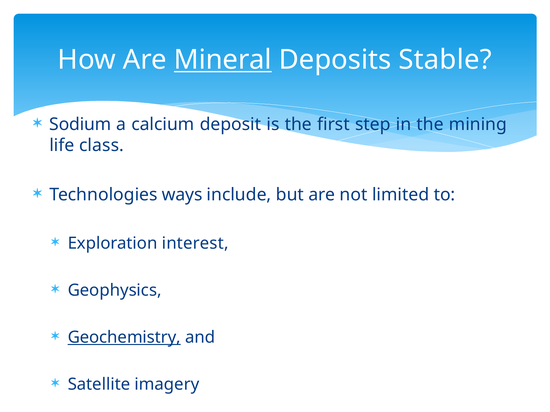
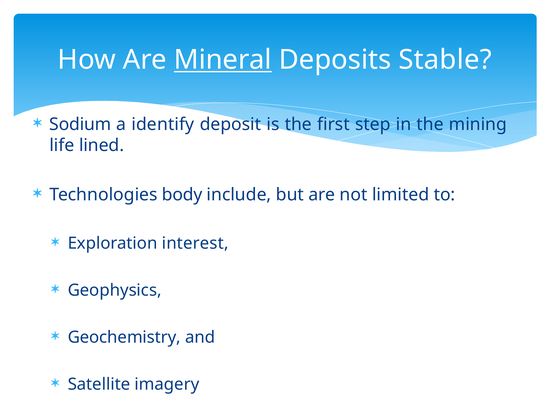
calcium: calcium -> identify
class: class -> lined
ways: ways -> body
Geochemistry underline: present -> none
